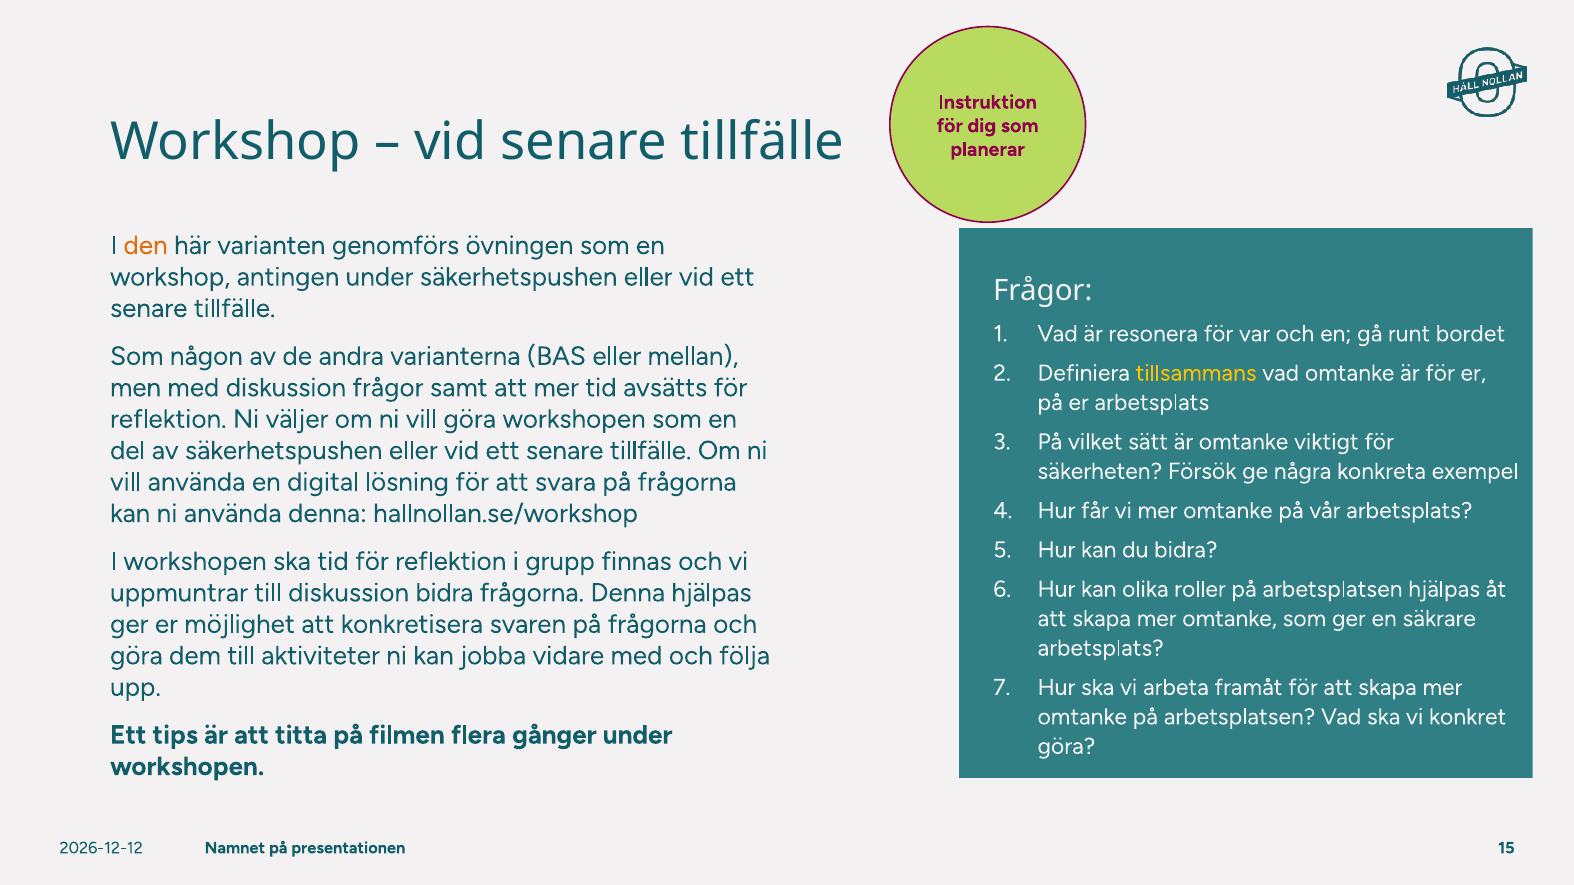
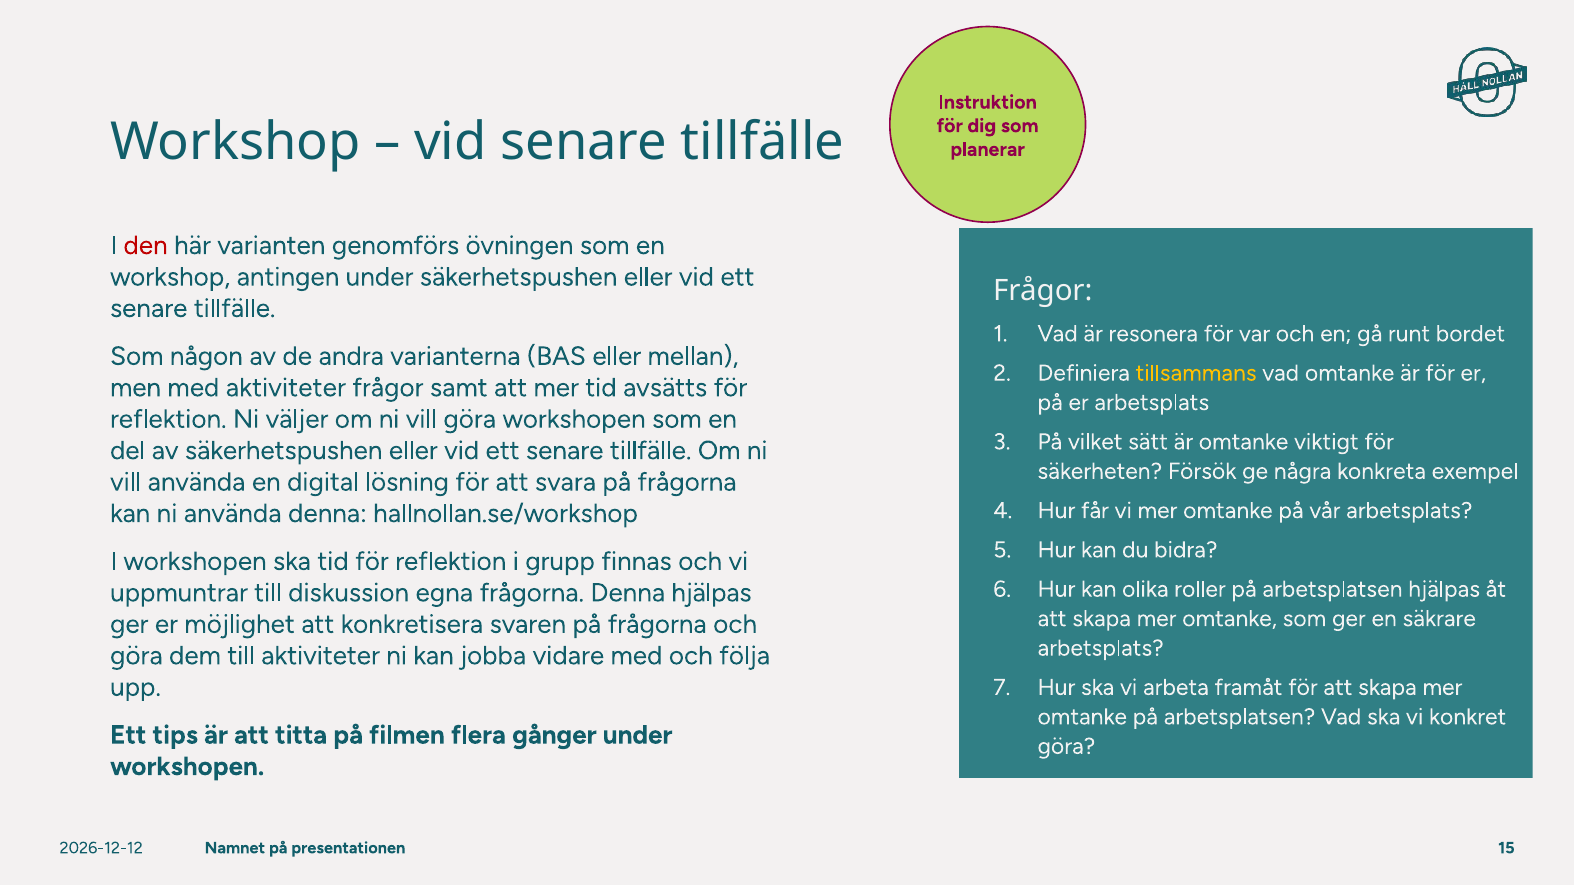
den colour: orange -> red
med diskussion: diskussion -> aktiviteter
diskussion bidra: bidra -> egna
